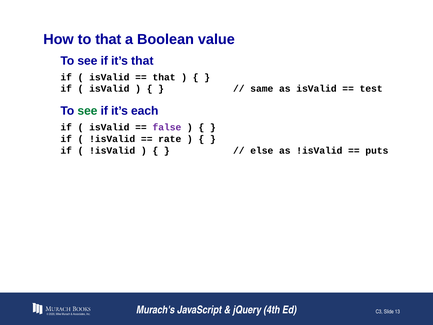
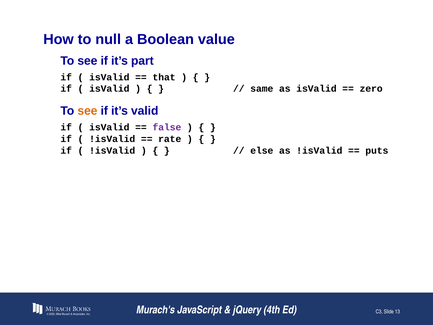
to that: that -> null
it’s that: that -> part
test: test -> zero
see at (87, 111) colour: green -> orange
each: each -> valid
